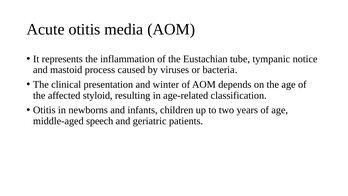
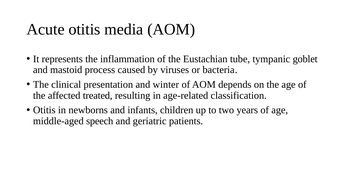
notice: notice -> goblet
styloid: styloid -> treated
